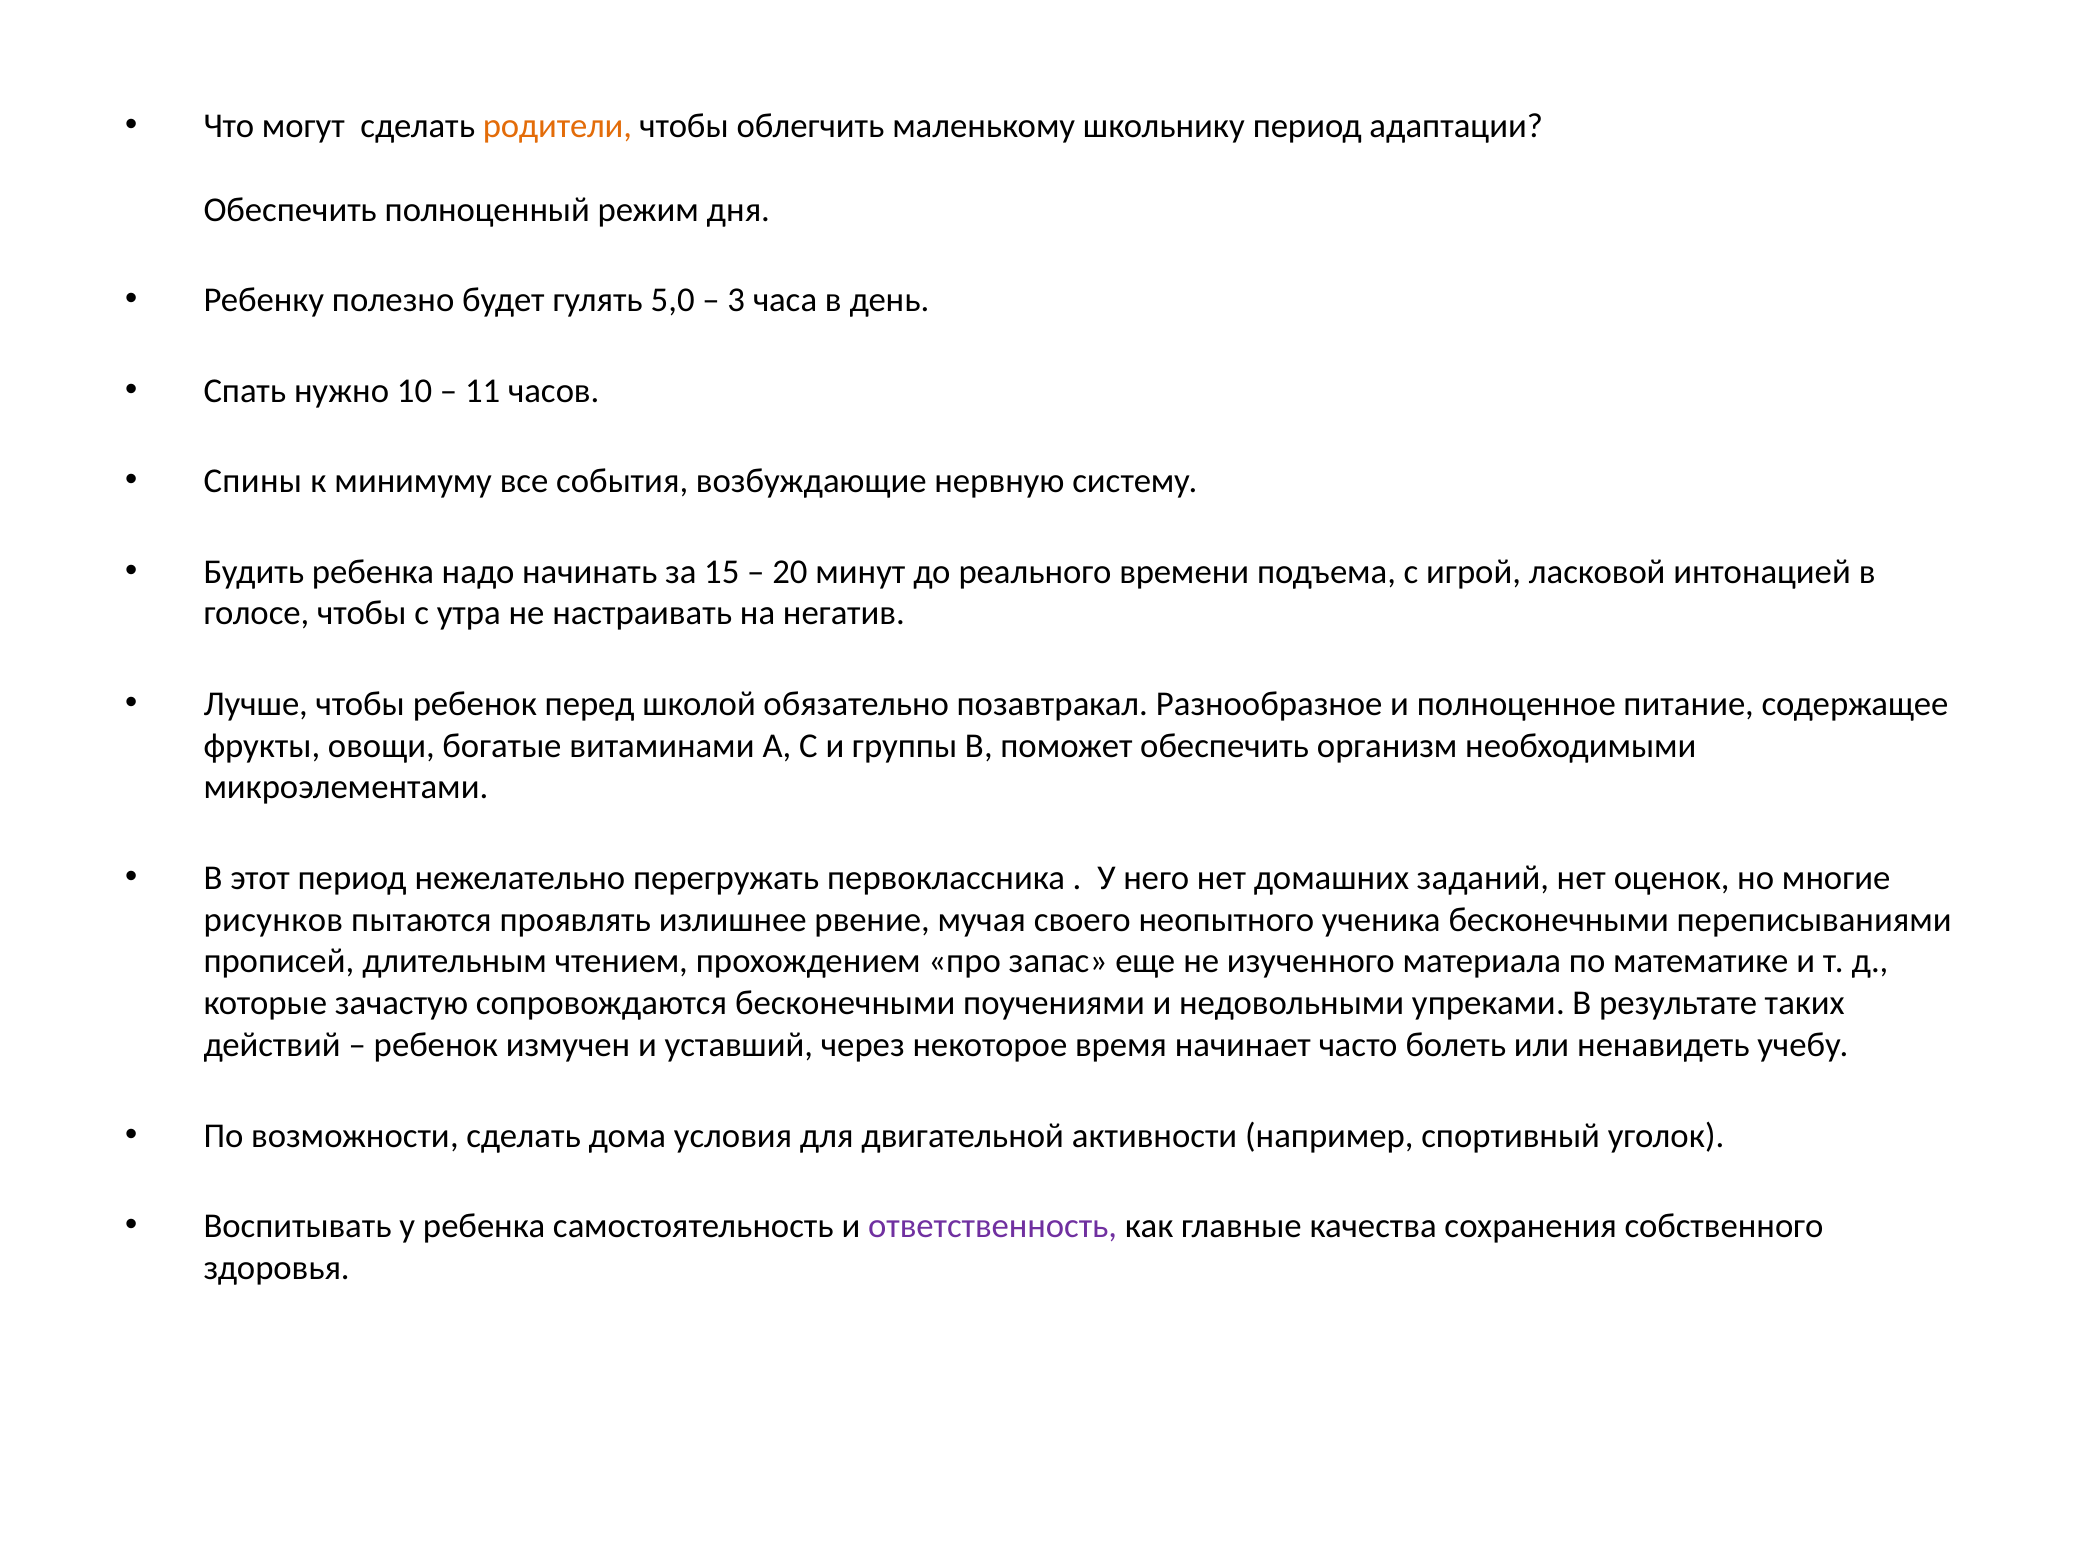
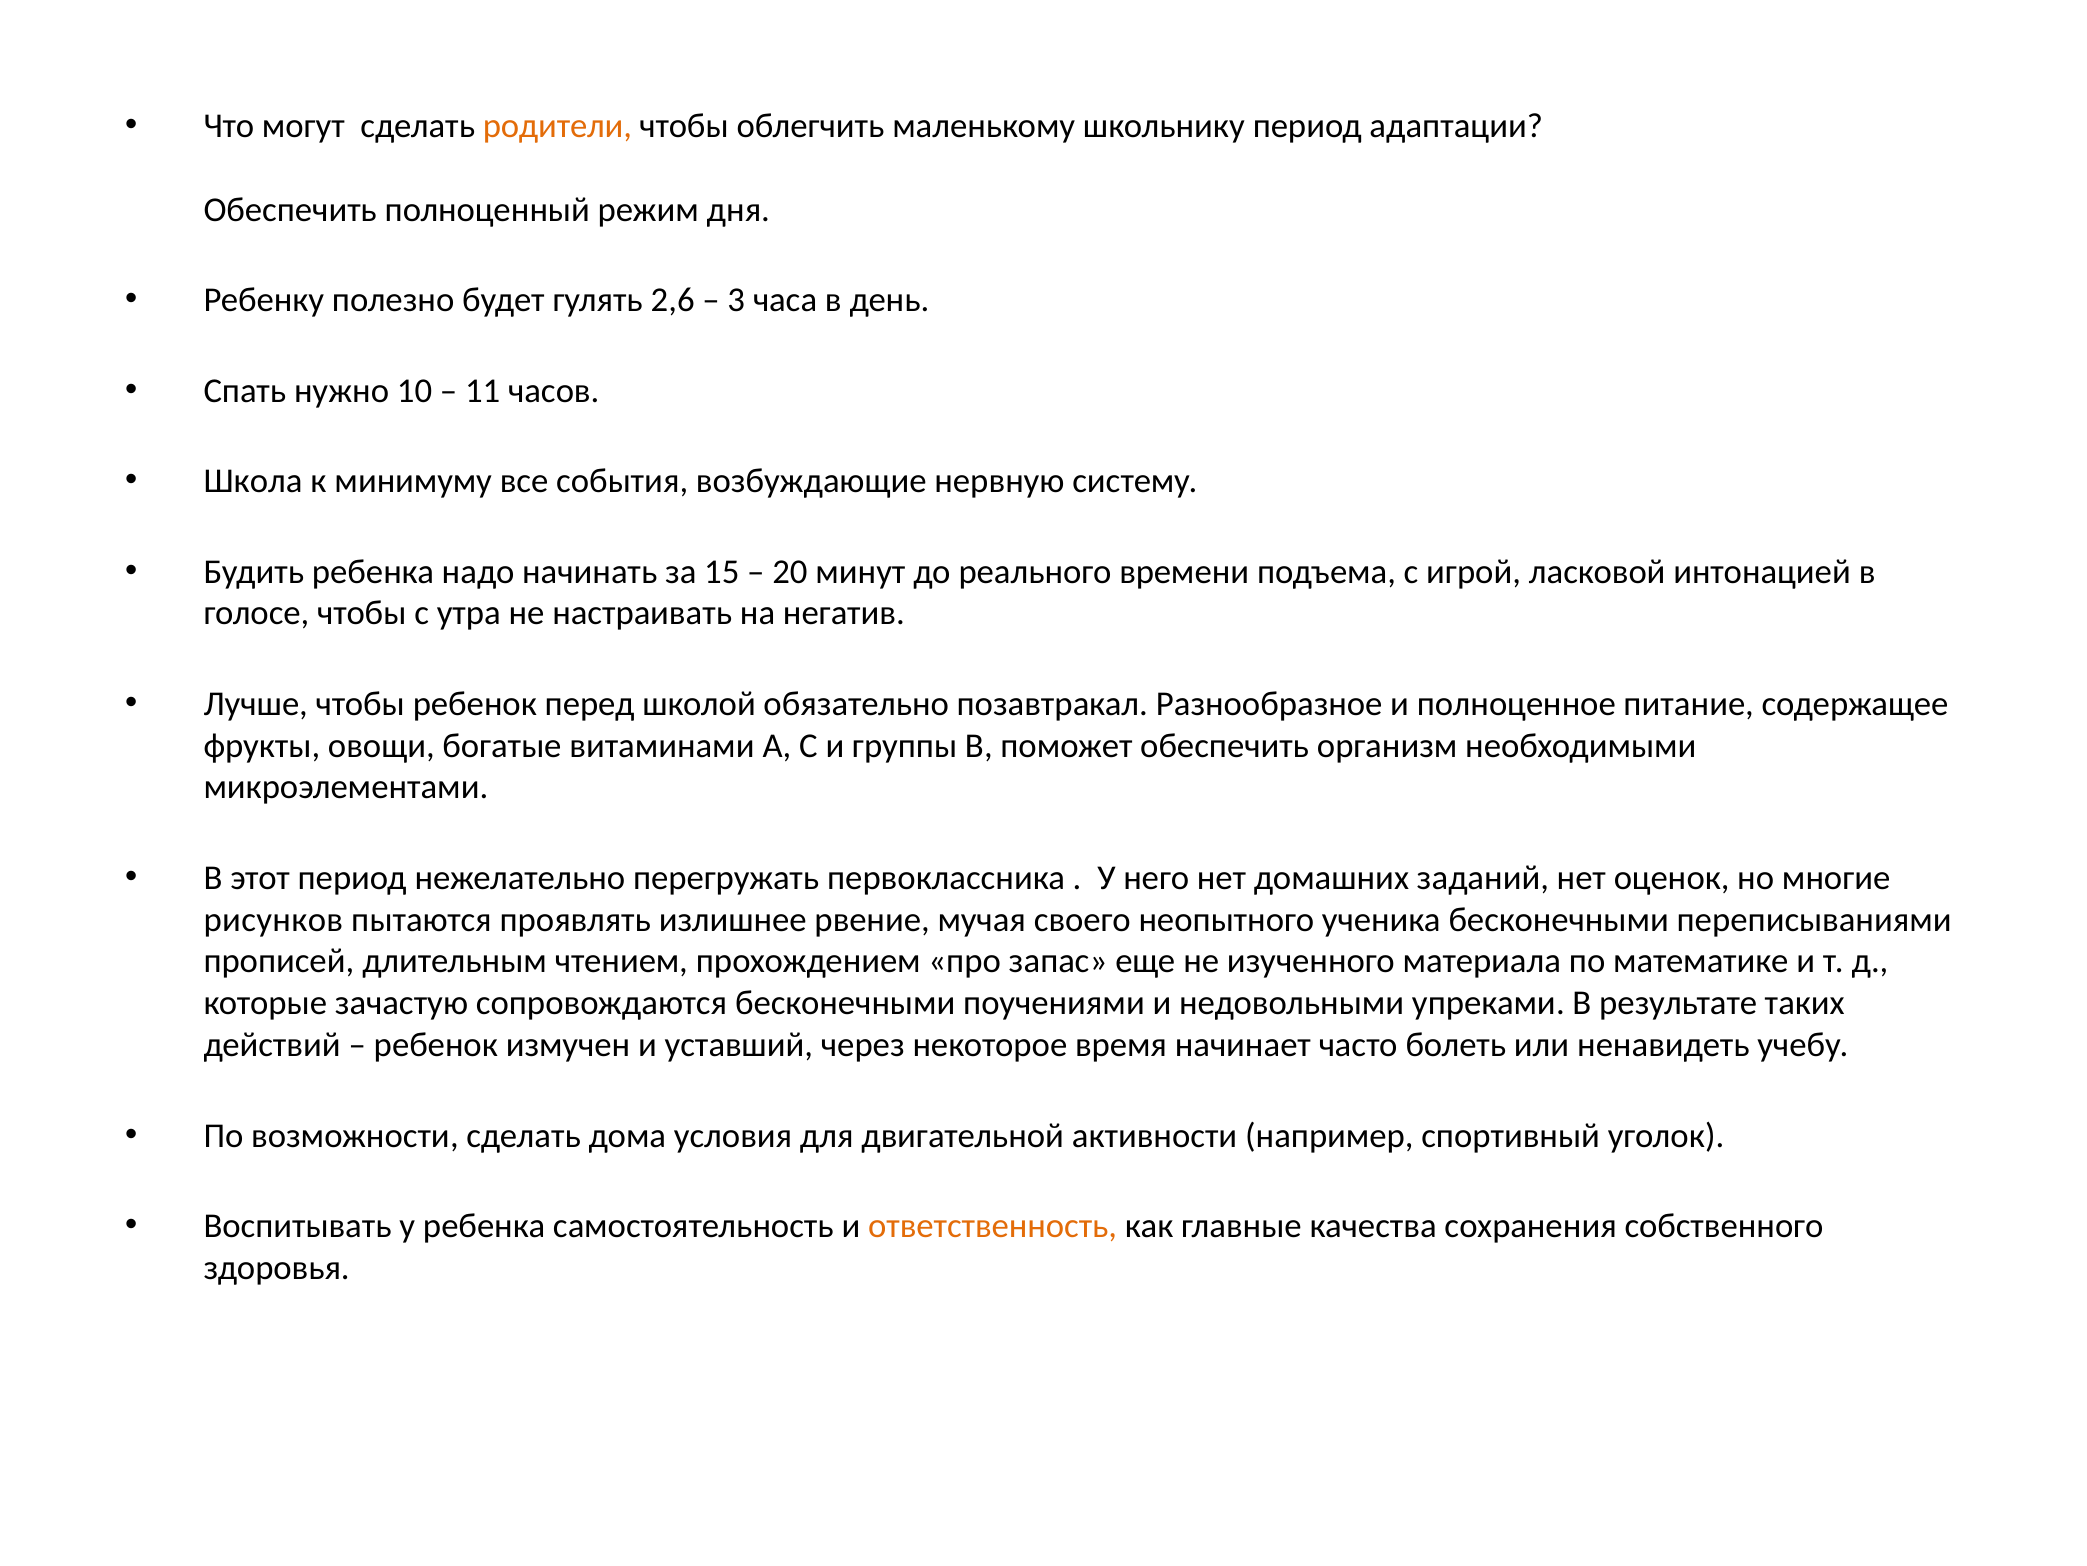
5,0: 5,0 -> 2,6
Спины: Спины -> Школа
ответственность colour: purple -> orange
